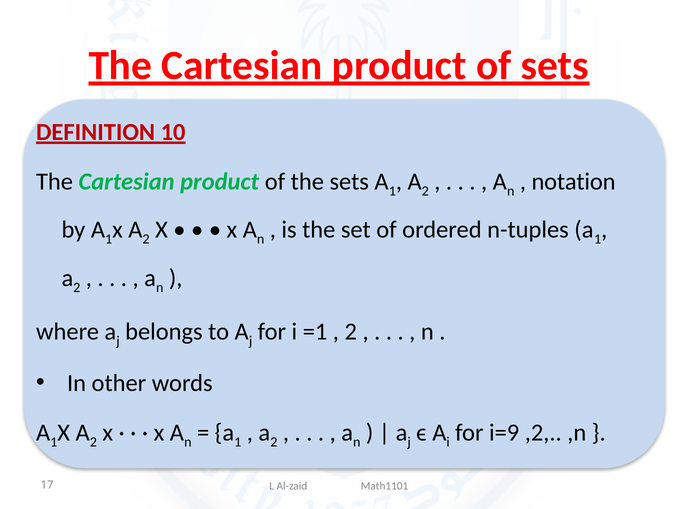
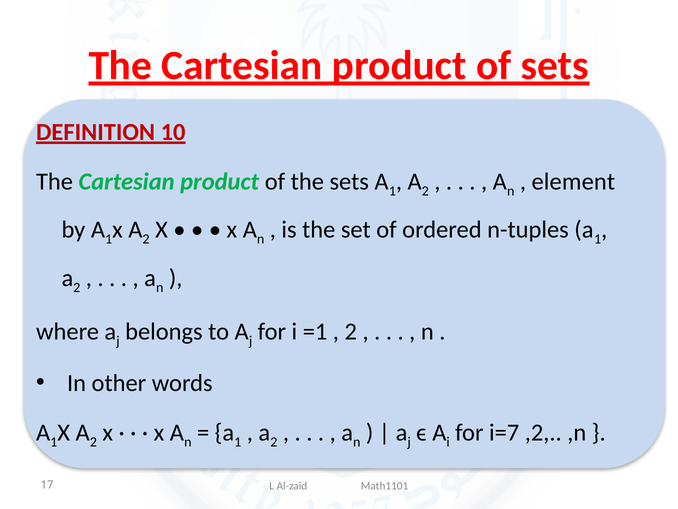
notation: notation -> element
i=9: i=9 -> i=7
